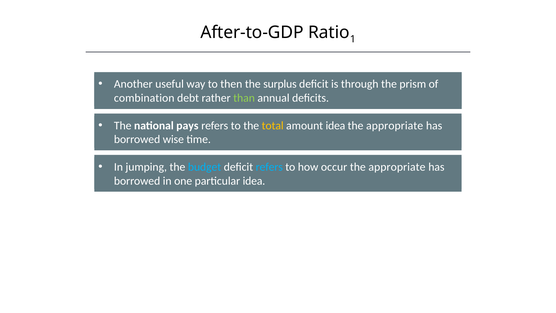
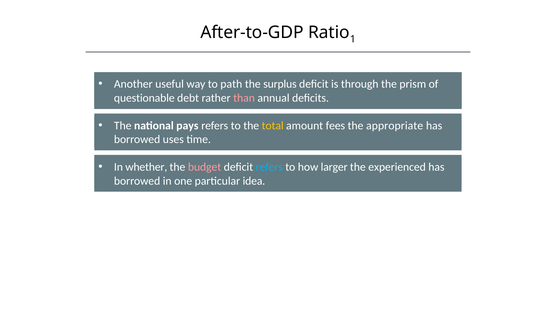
then: then -> path
combination: combination -> questionable
than colour: light green -> pink
amount idea: idea -> fees
wise: wise -> uses
jumping: jumping -> whether
budget colour: light blue -> pink
occur: occur -> larger
appropriate at (397, 167): appropriate -> experienced
